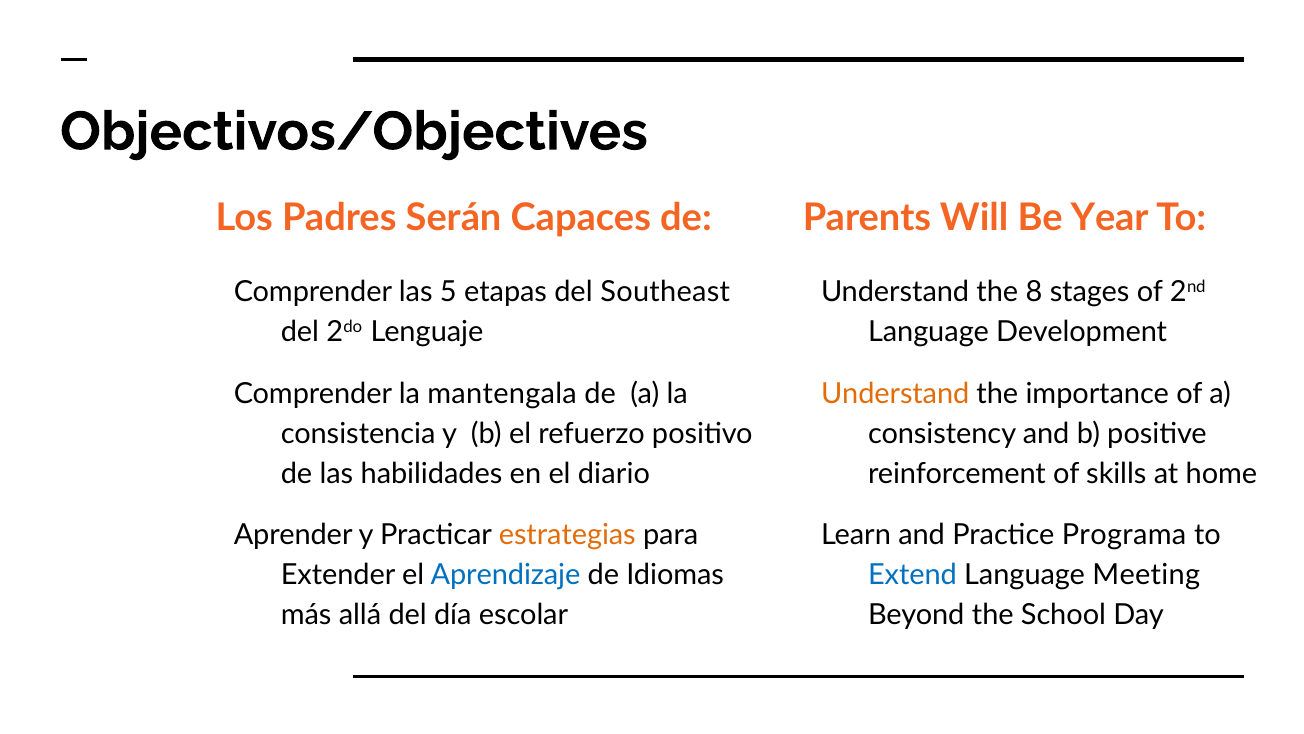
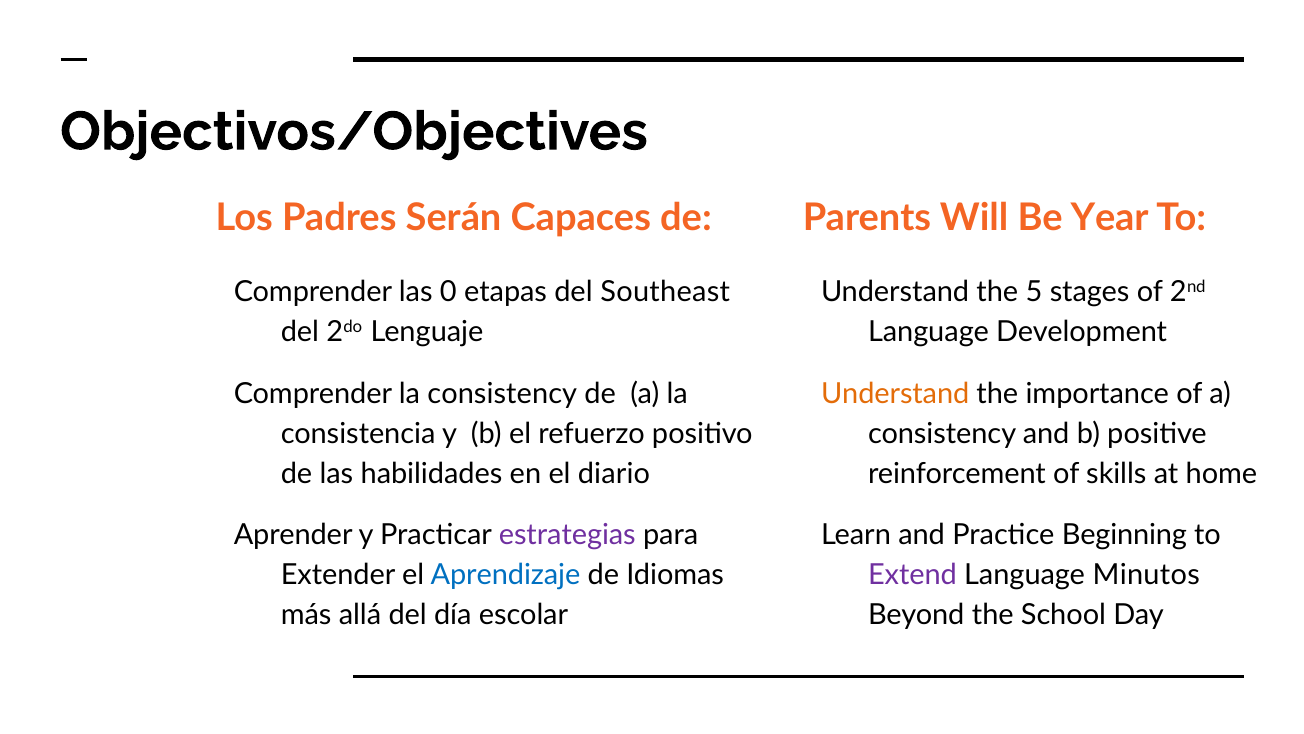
5: 5 -> 0
8: 8 -> 5
la mantengala: mantengala -> consistency
estrategias colour: orange -> purple
Programa: Programa -> Beginning
Extend colour: blue -> purple
Meeting: Meeting -> Minutos
